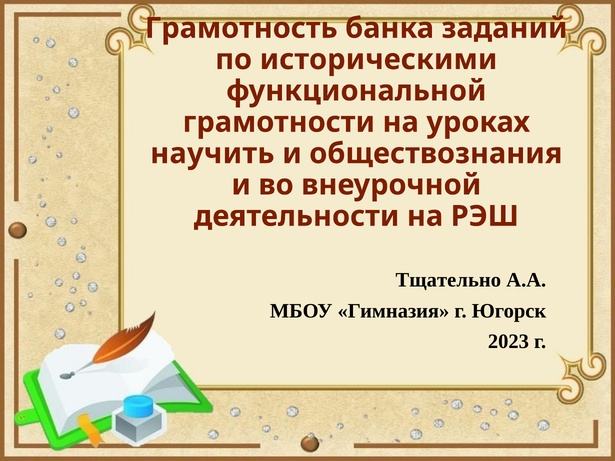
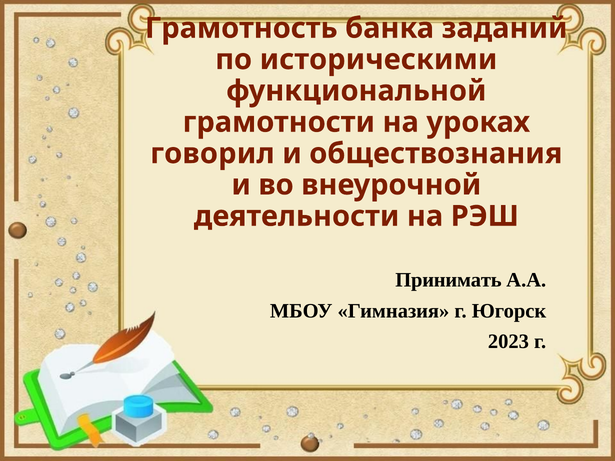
научить: научить -> говорил
Тщательно: Тщательно -> Принимать
